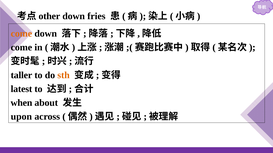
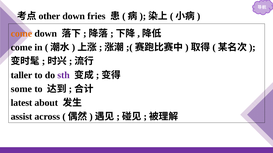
sth colour: orange -> purple
latest: latest -> some
when: when -> latest
upon: upon -> assist
